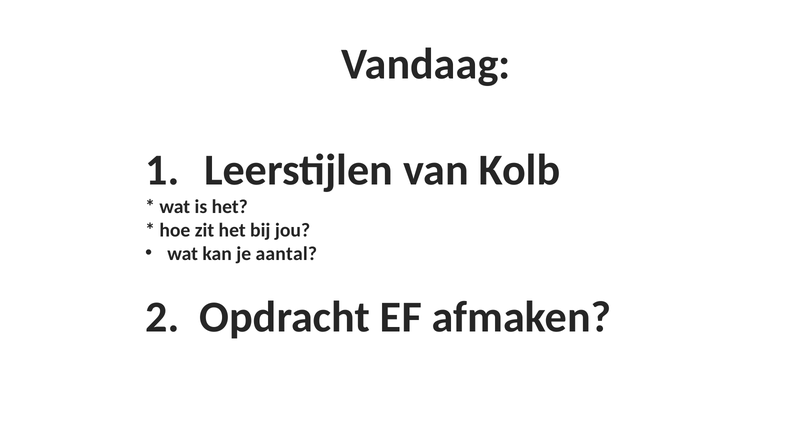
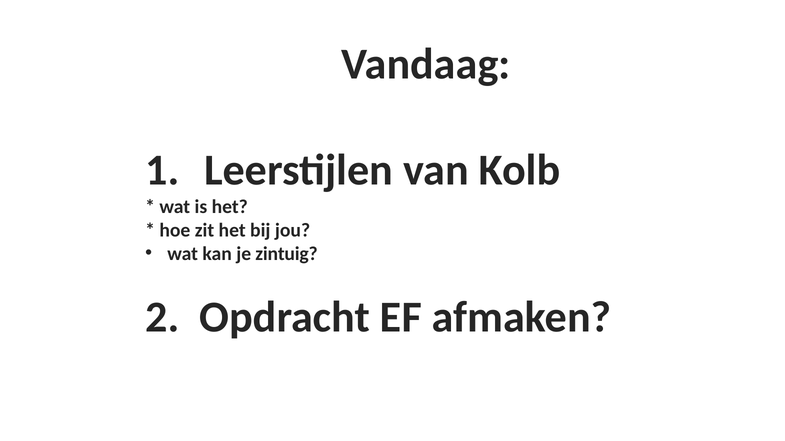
aantal: aantal -> zintuig
